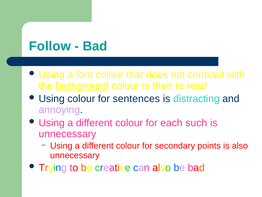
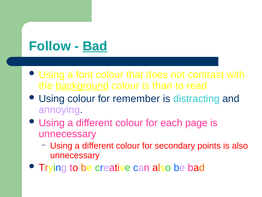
Bad at (95, 46) underline: none -> present
sentences: sentences -> remember
such: such -> page
